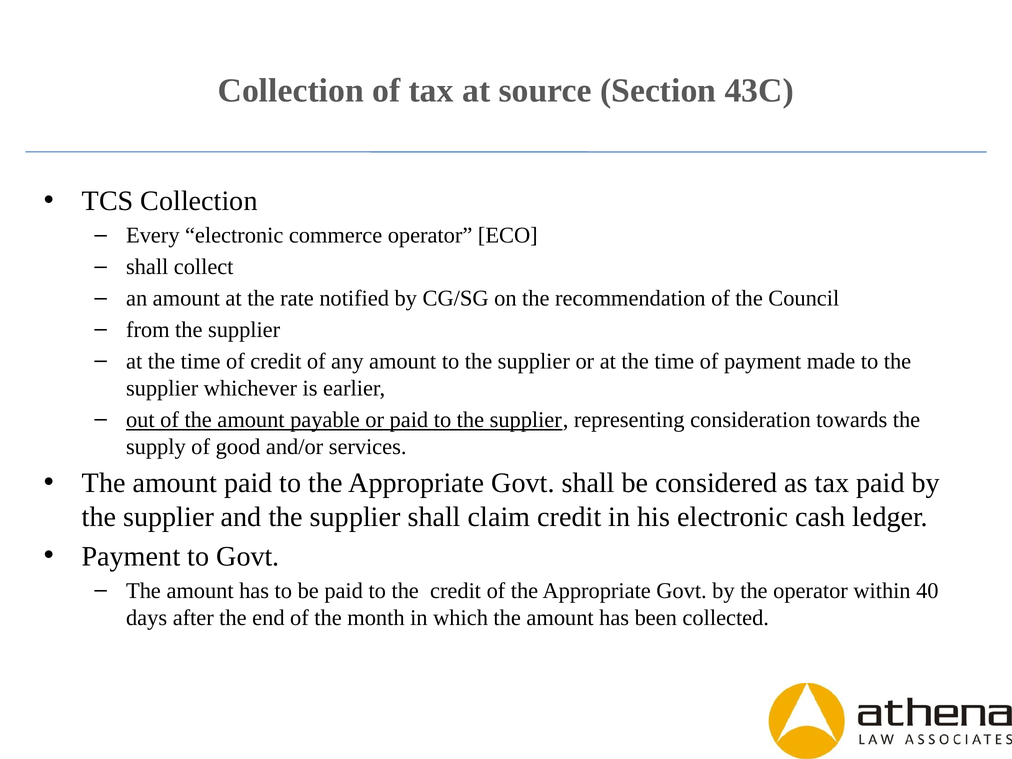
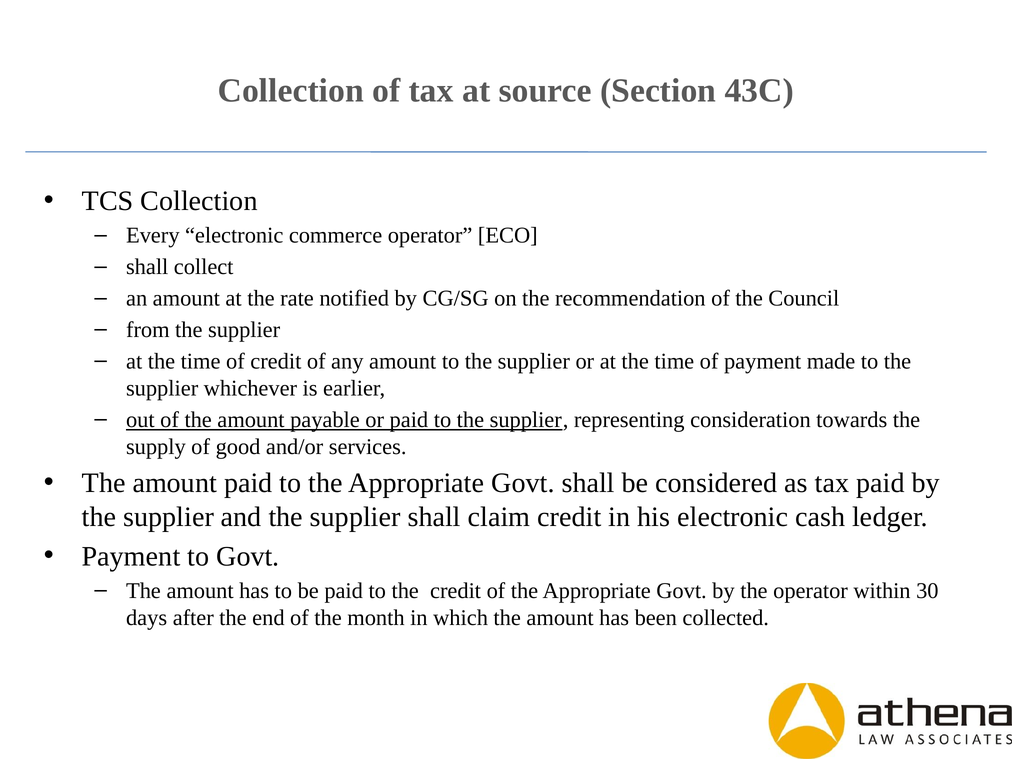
40: 40 -> 30
